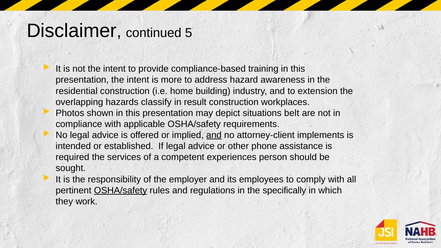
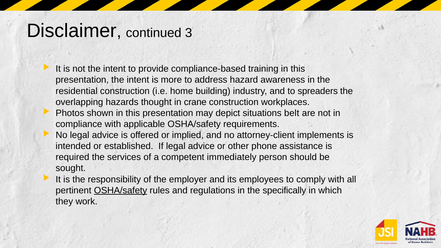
5: 5 -> 3
extension: extension -> spreaders
classify: classify -> thought
result: result -> crane
and at (214, 135) underline: present -> none
experiences: experiences -> immediately
